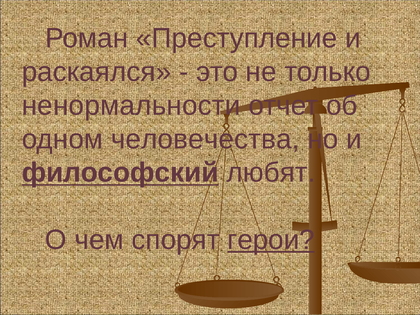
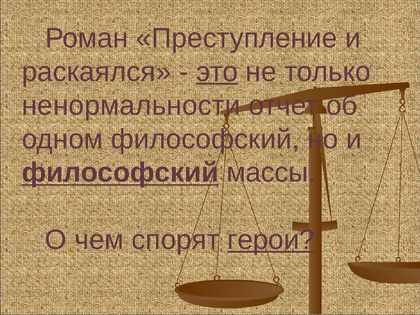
это underline: none -> present
одном человечества: человечества -> философский
любят: любят -> массы
